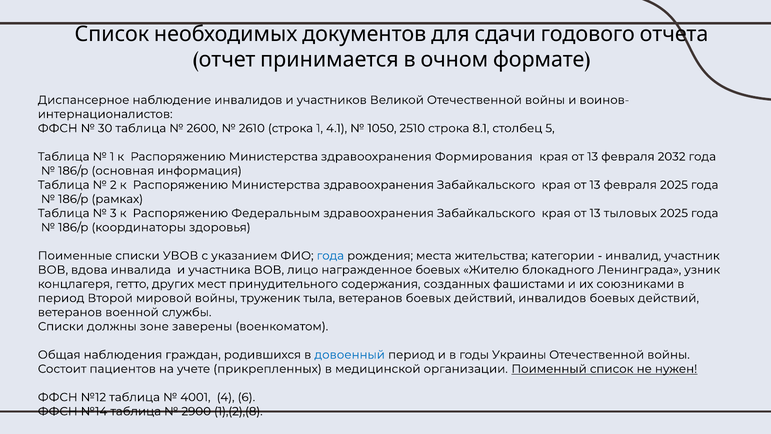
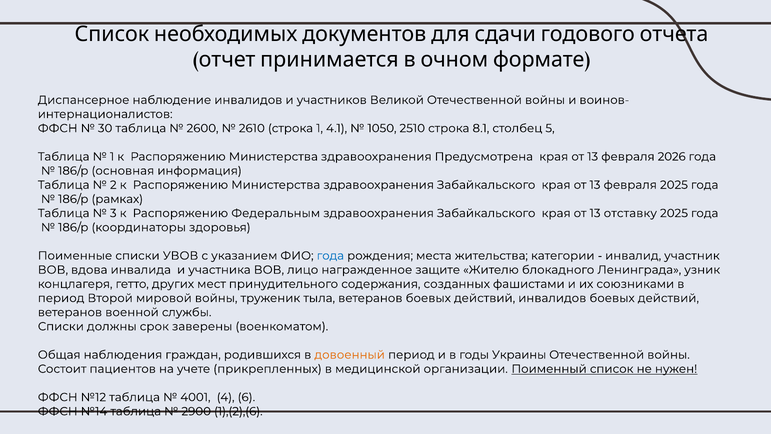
Формирования: Формирования -> Предусмотрена
2032: 2032 -> 2026
тыловых: тыловых -> отставку
награжденное боевых: боевых -> защите
зоне: зоне -> срок
довоенный colour: blue -> orange
1),(2),(8: 1),(2),(8 -> 1),(2),(6
